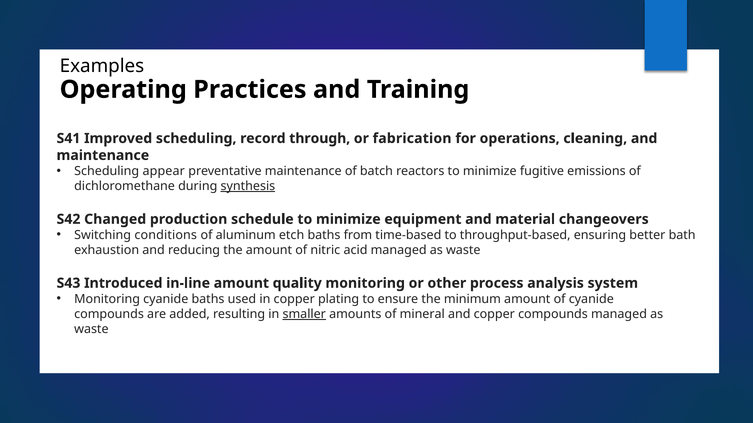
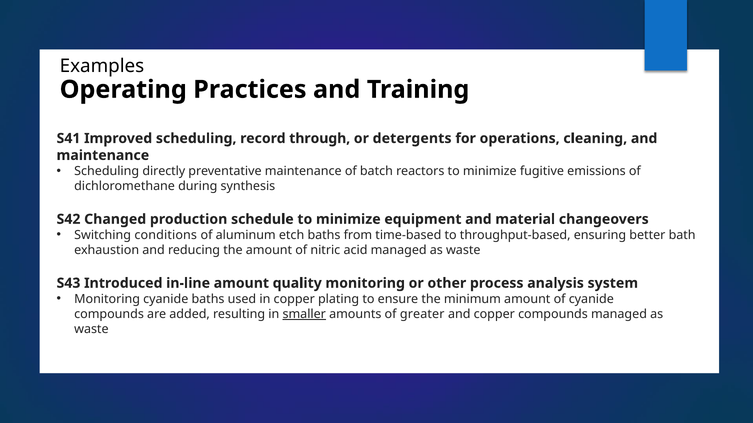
fabrication: fabrication -> detergents
appear: appear -> directly
synthesis underline: present -> none
mineral: mineral -> greater
